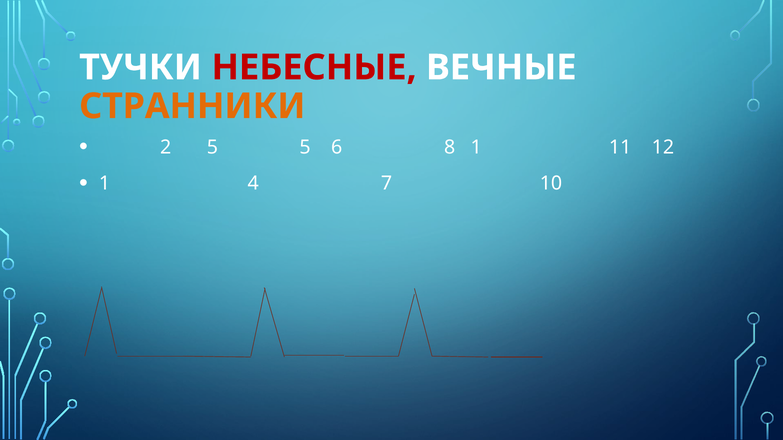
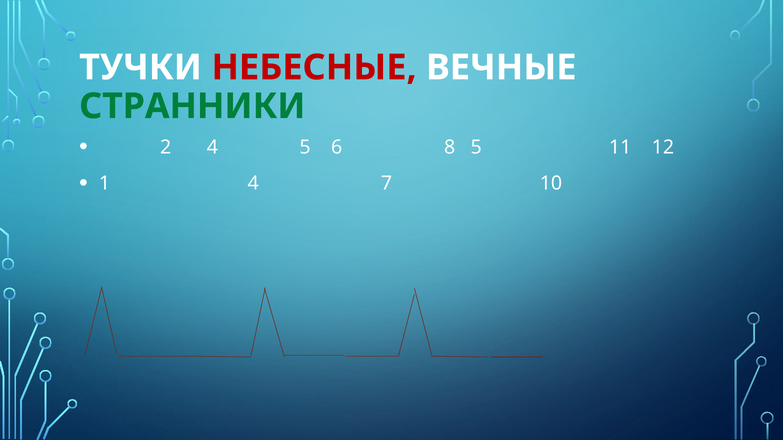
СТРАННИКИ colour: orange -> green
2 5: 5 -> 4
8 1: 1 -> 5
